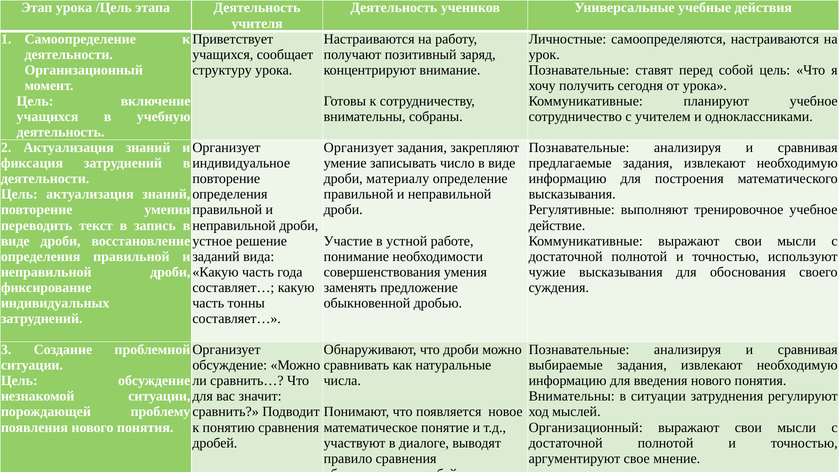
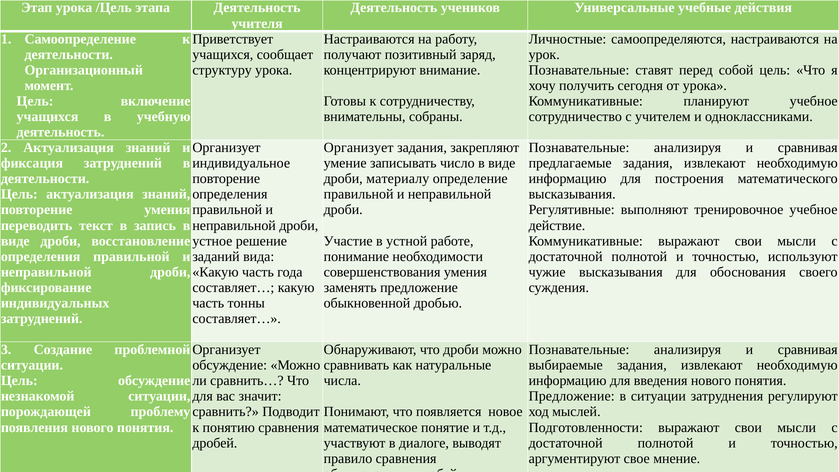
Внимательны at (572, 396): Внимательны -> Предложение
Организационный at (586, 427): Организационный -> Подготовленности
